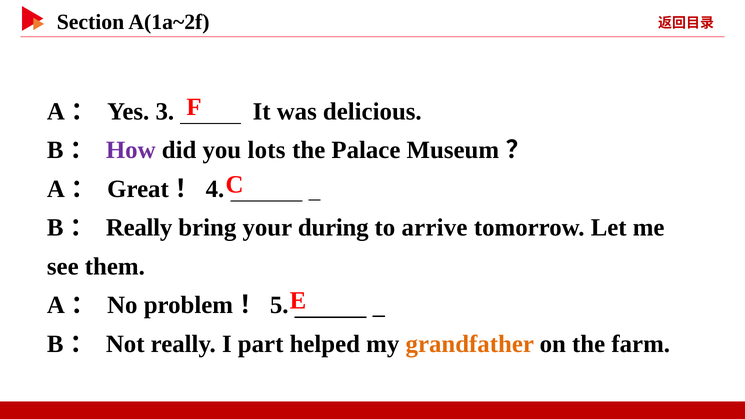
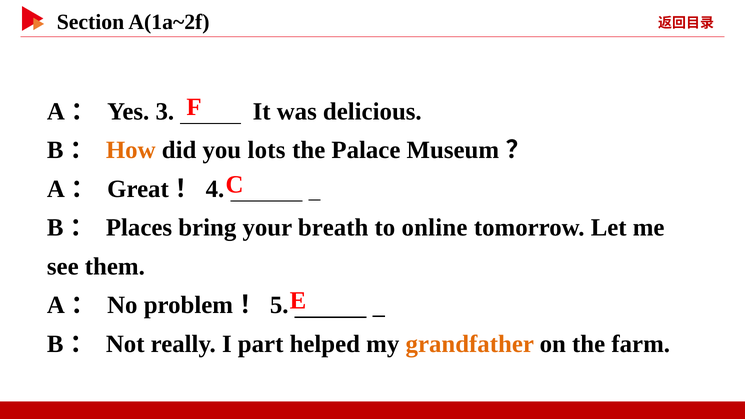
How colour: purple -> orange
Really at (139, 228): Really -> Places
during: during -> breath
arrive: arrive -> online
